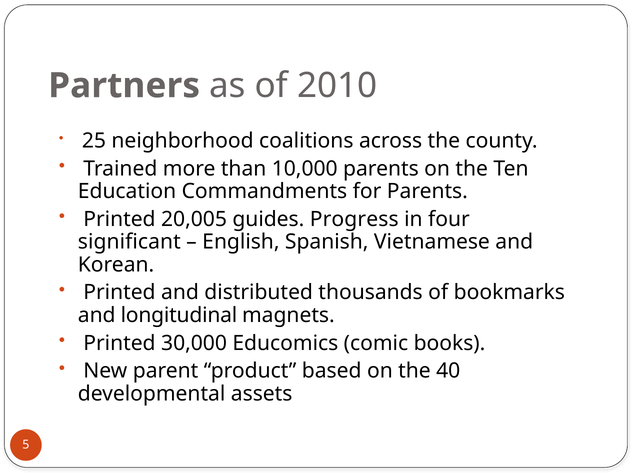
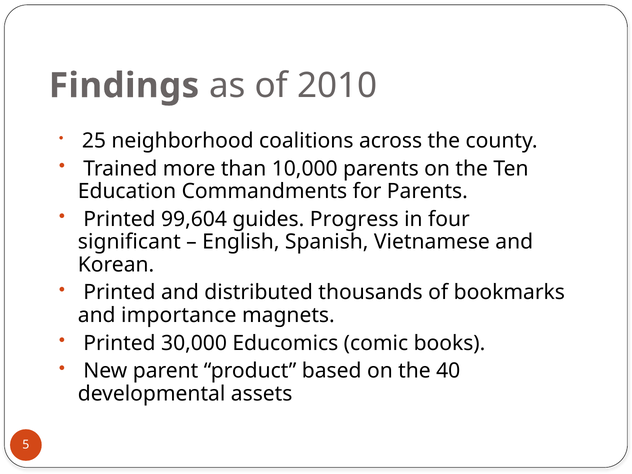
Partners: Partners -> Findings
20,005: 20,005 -> 99,604
longitudinal: longitudinal -> importance
